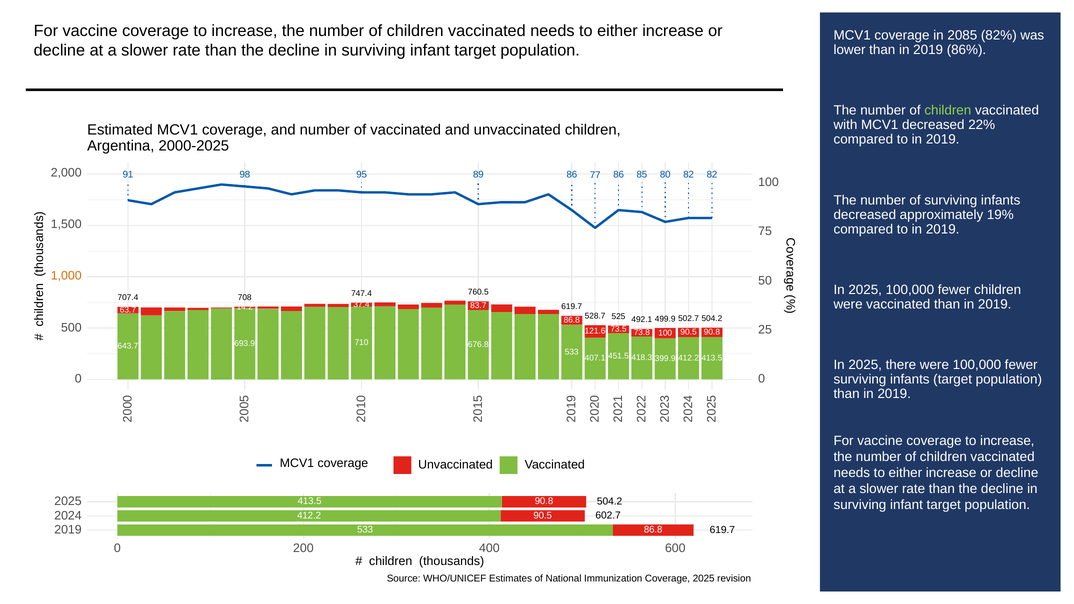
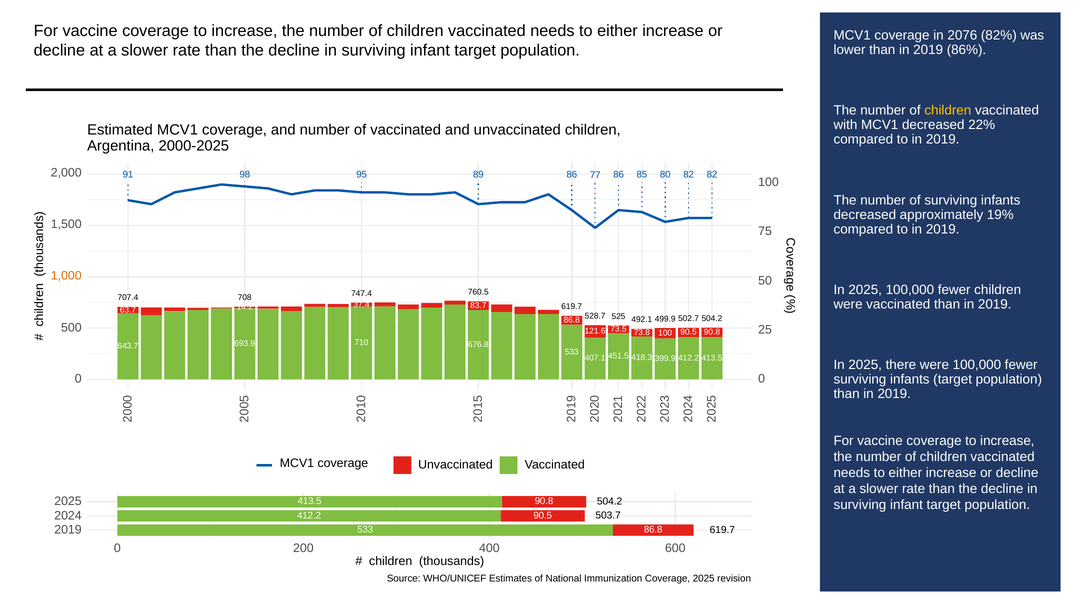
2085: 2085 -> 2076
children at (948, 110) colour: light green -> yellow
602.7: 602.7 -> 503.7
